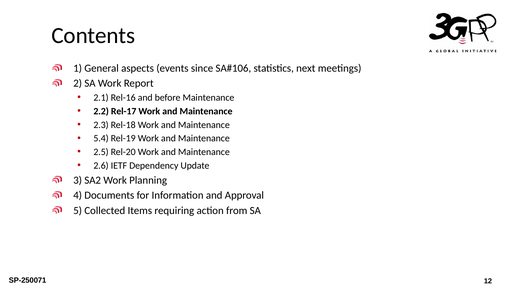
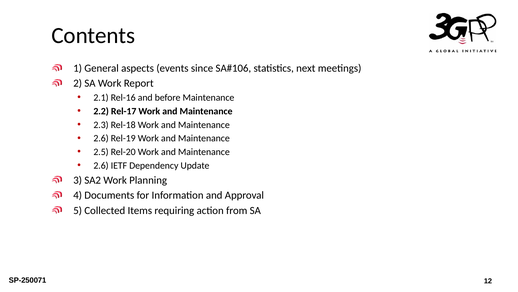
5.4 at (101, 138): 5.4 -> 2.6
